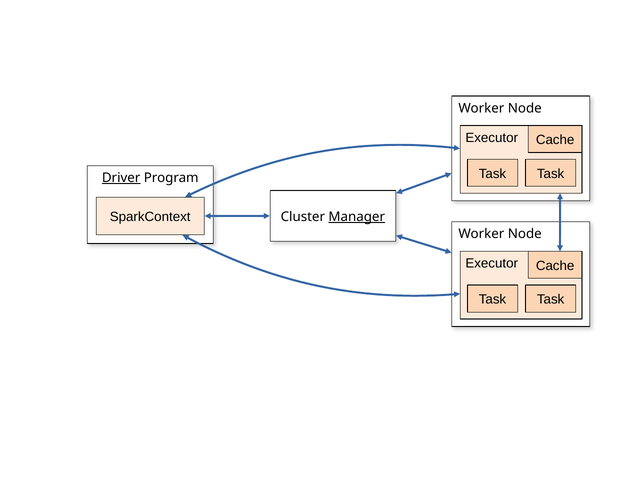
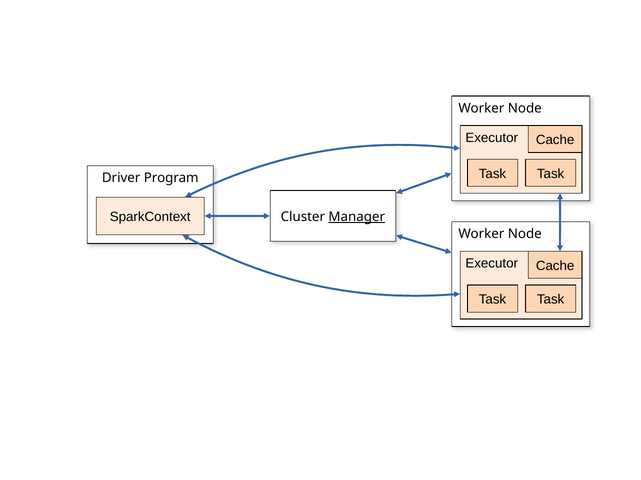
Driver underline: present -> none
